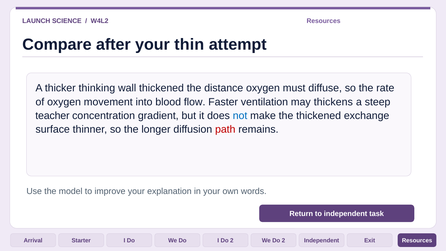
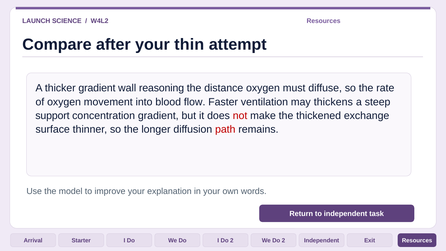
thicker thinking: thinking -> gradient
wall thickened: thickened -> reasoning
teacher: teacher -> support
not colour: blue -> red
